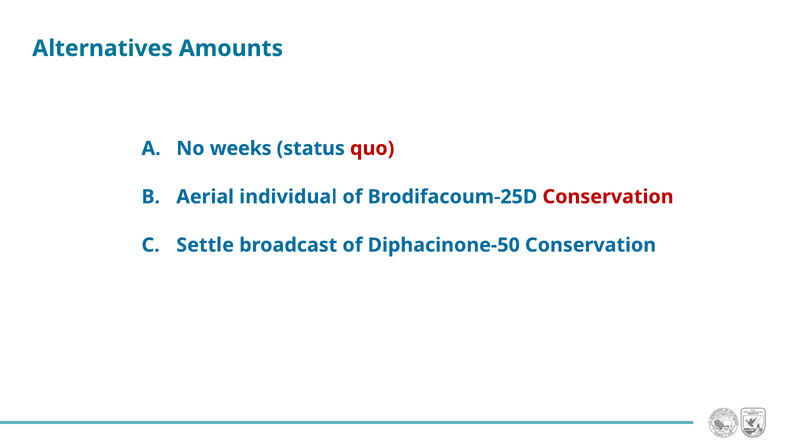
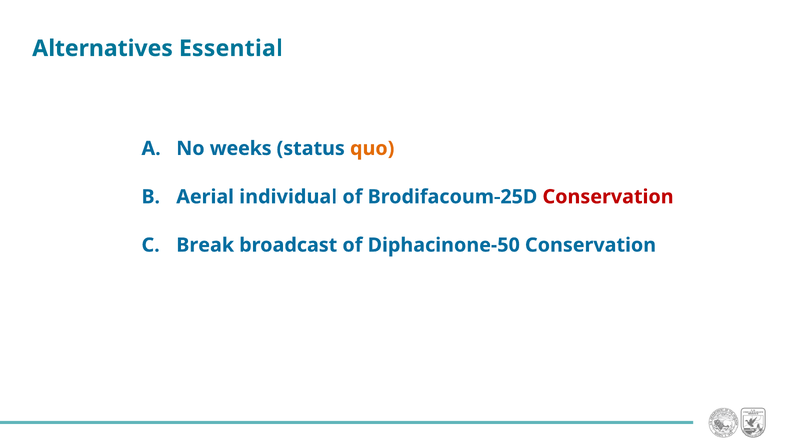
Amounts: Amounts -> Essential
quo colour: red -> orange
Settle: Settle -> Break
